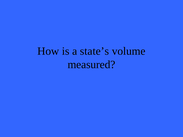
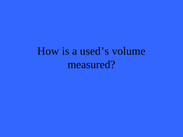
state’s: state’s -> used’s
